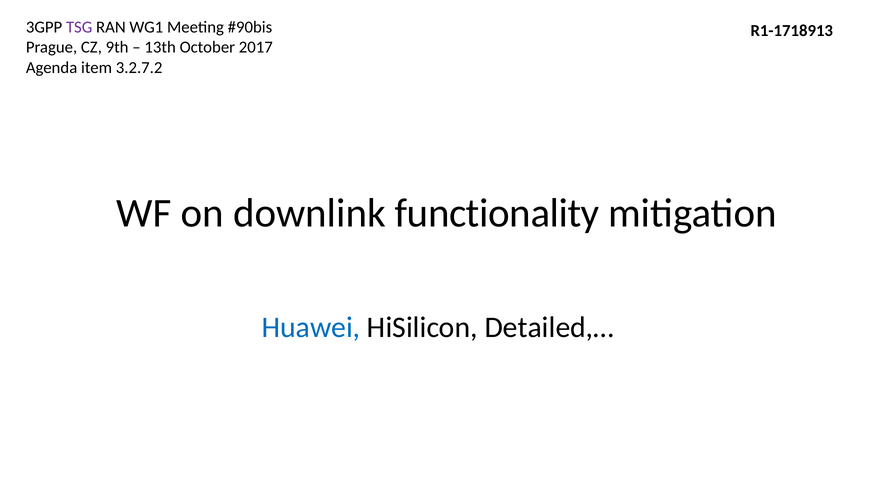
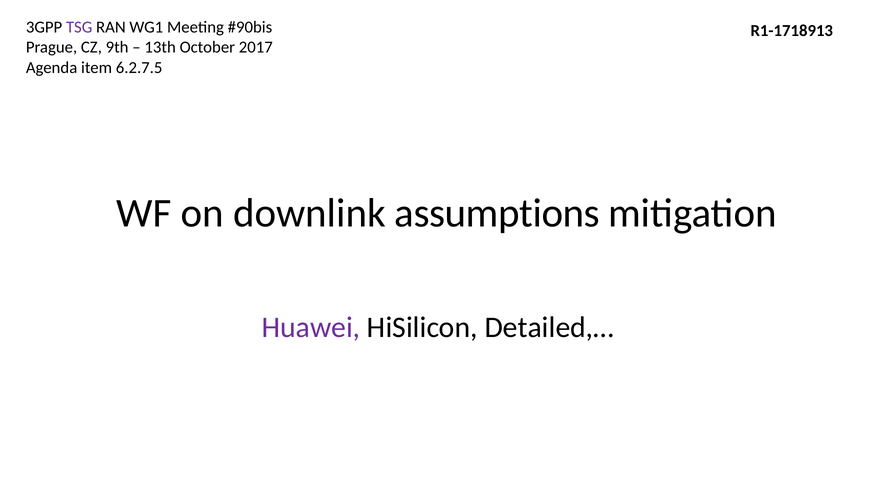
3.2.7.2: 3.2.7.2 -> 6.2.7.5
functionality: functionality -> assumptions
Huawei colour: blue -> purple
